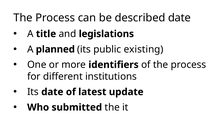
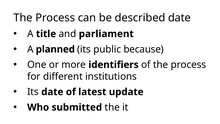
legislations: legislations -> parliament
existing: existing -> because
